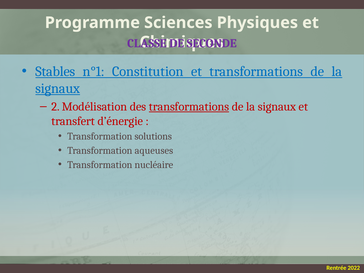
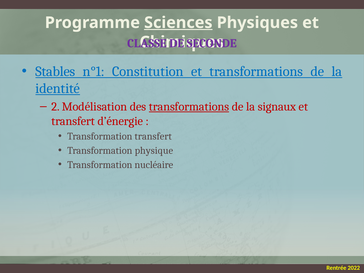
Sciences underline: none -> present
signaux at (58, 88): signaux -> identité
Transformation solutions: solutions -> transfert
aqueuses: aqueuses -> physique
